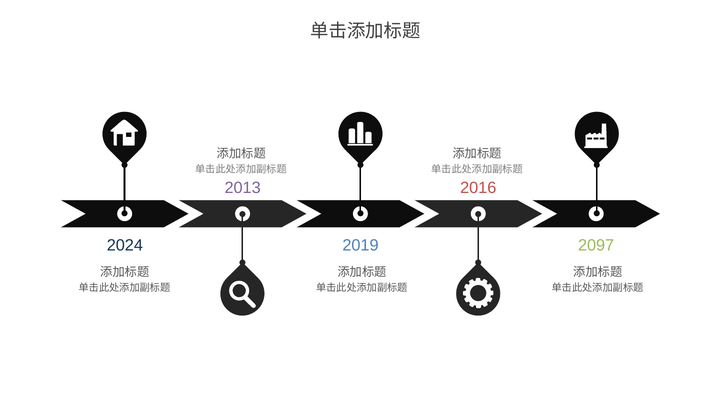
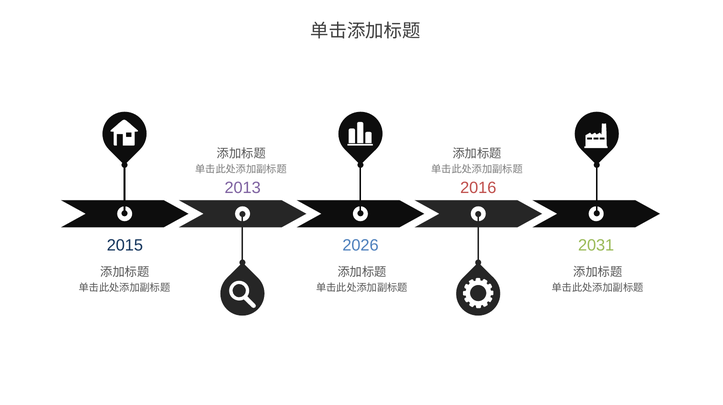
2024: 2024 -> 2015
2019: 2019 -> 2026
2097: 2097 -> 2031
